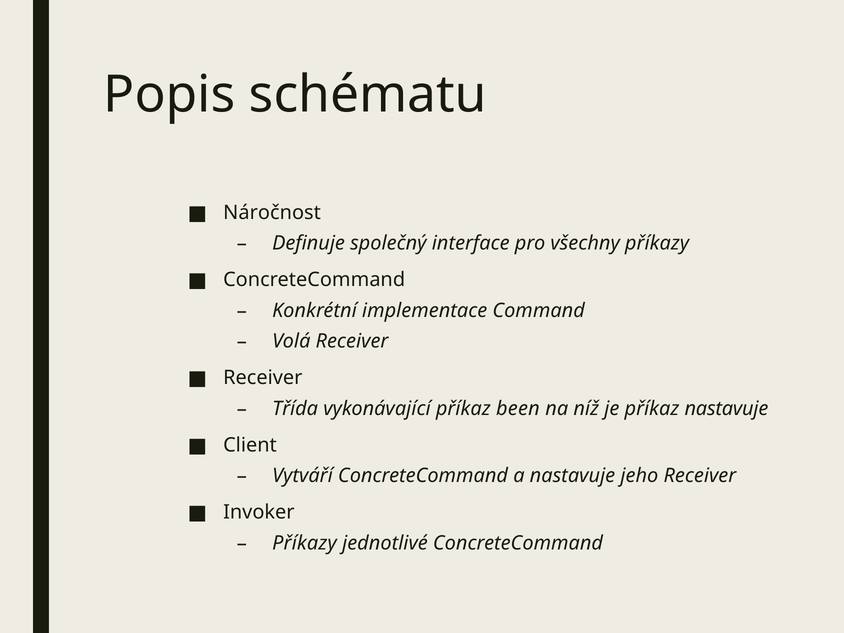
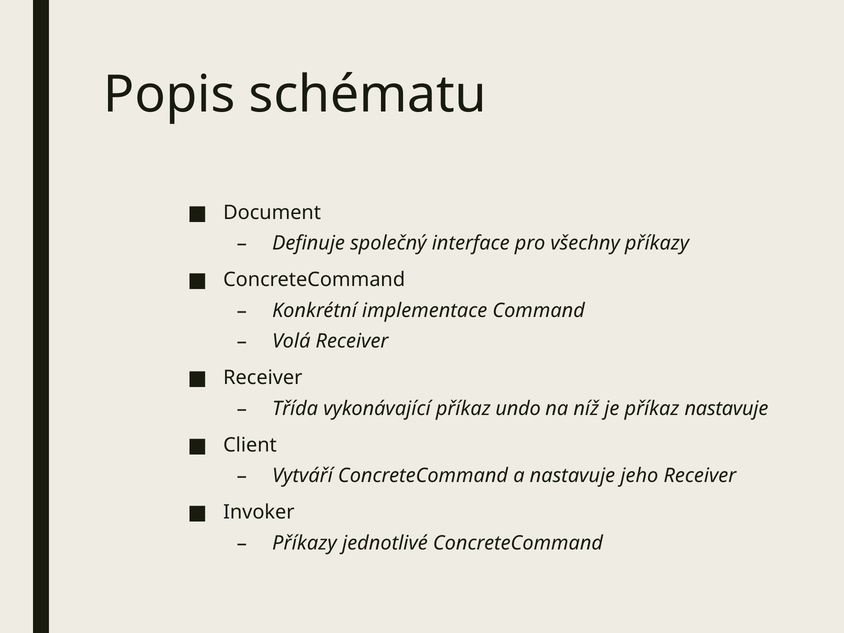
Náročnost: Náročnost -> Document
been: been -> undo
